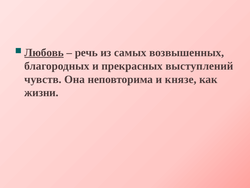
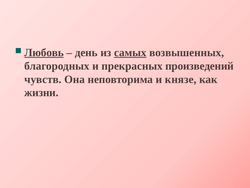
речь: речь -> день
самых underline: none -> present
выступлений: выступлений -> произведений
